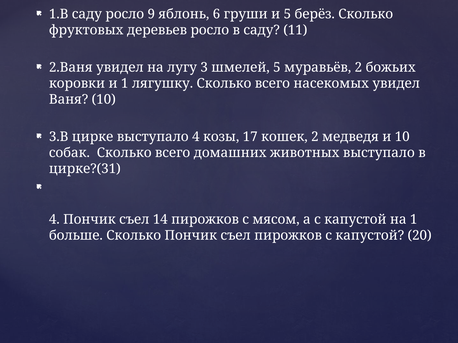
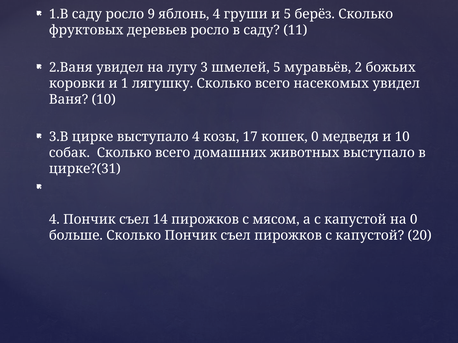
яблонь 6: 6 -> 4
кошек 2: 2 -> 0
на 1: 1 -> 0
